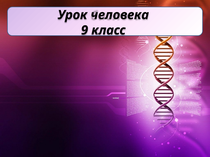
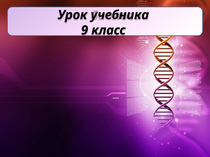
человека: человека -> учебника
